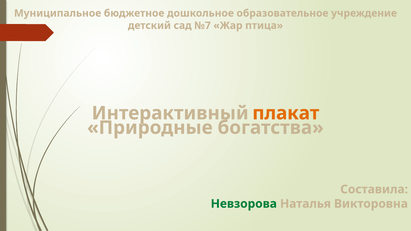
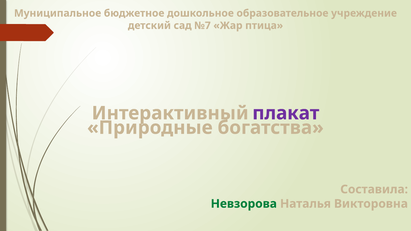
плакат colour: orange -> purple
